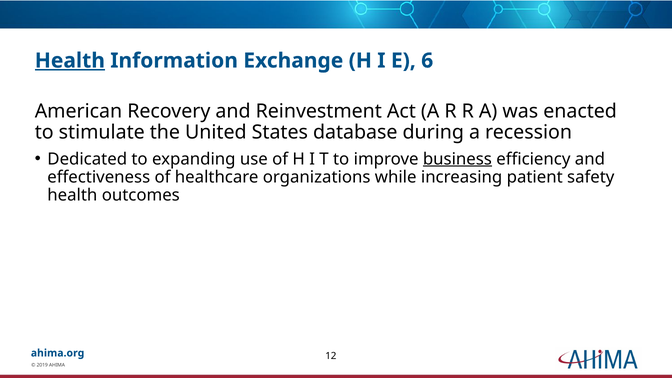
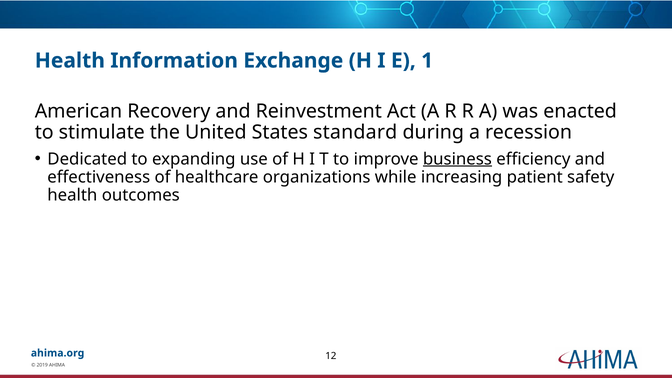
Health at (70, 61) underline: present -> none
6: 6 -> 1
database: database -> standard
